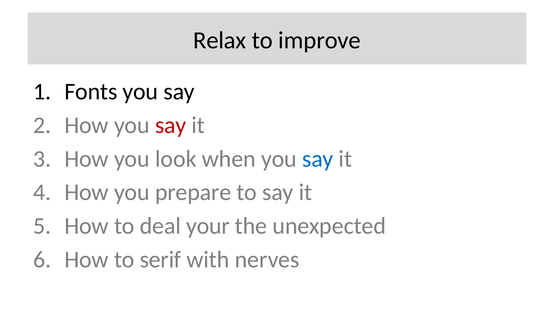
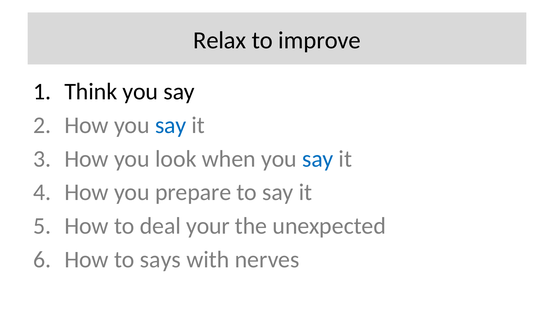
Fonts: Fonts -> Think
say at (171, 125) colour: red -> blue
serif: serif -> says
